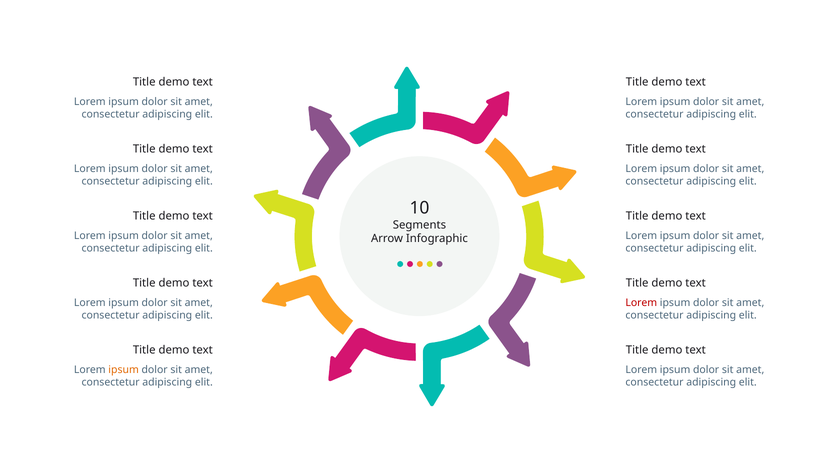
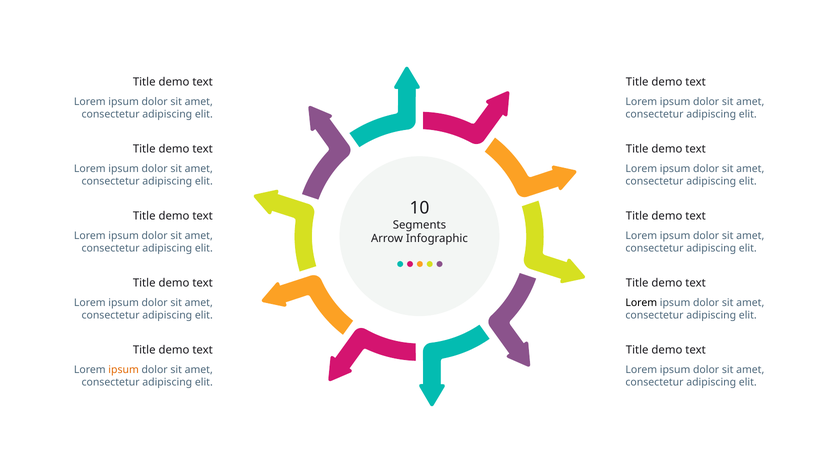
Lorem at (641, 303) colour: red -> black
